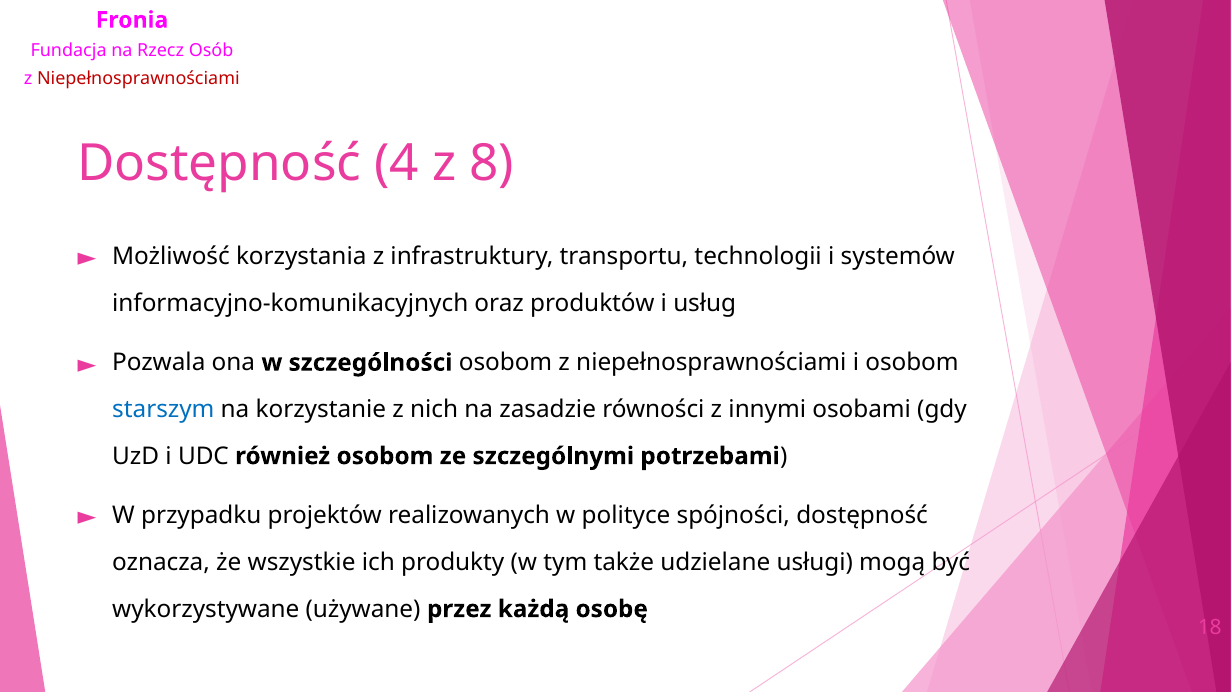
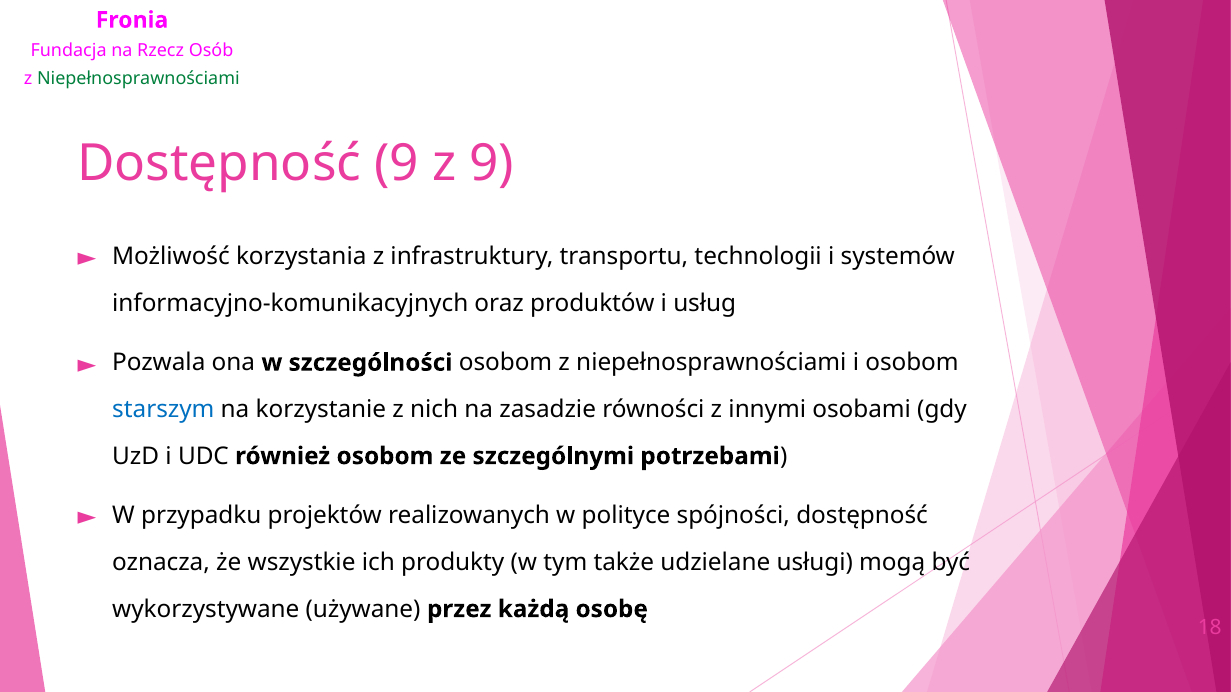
Niepełnosprawnościami at (138, 79) colour: red -> green
Dostępność 4: 4 -> 9
z 8: 8 -> 9
